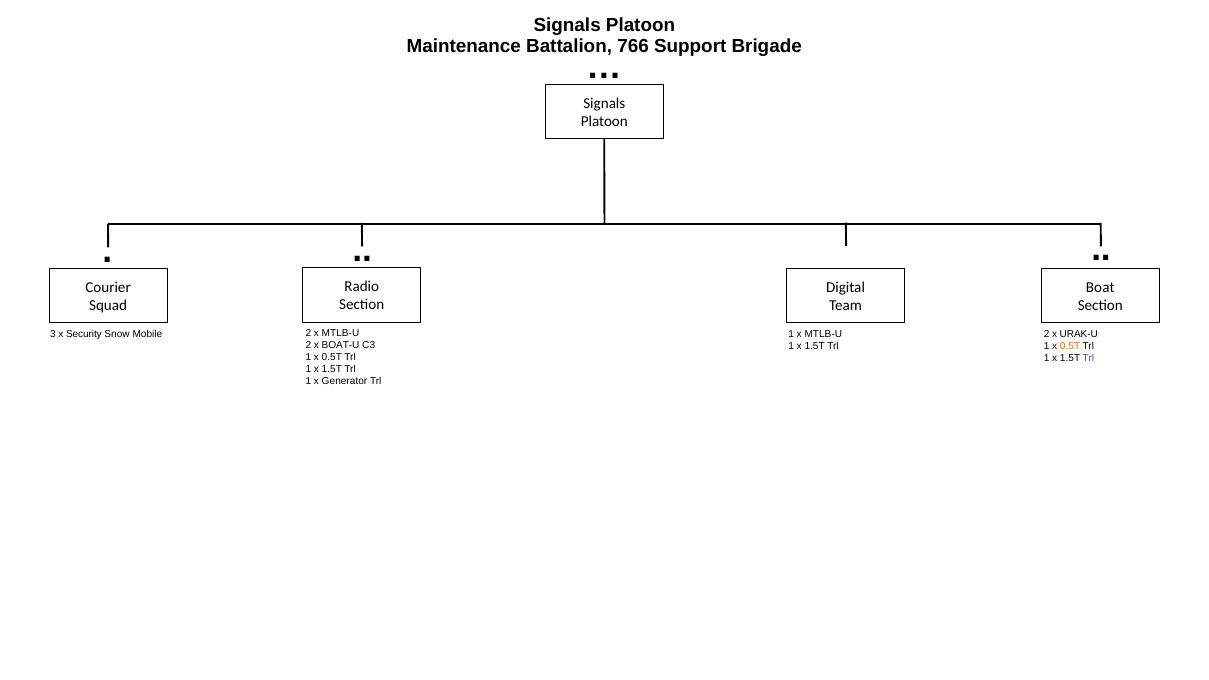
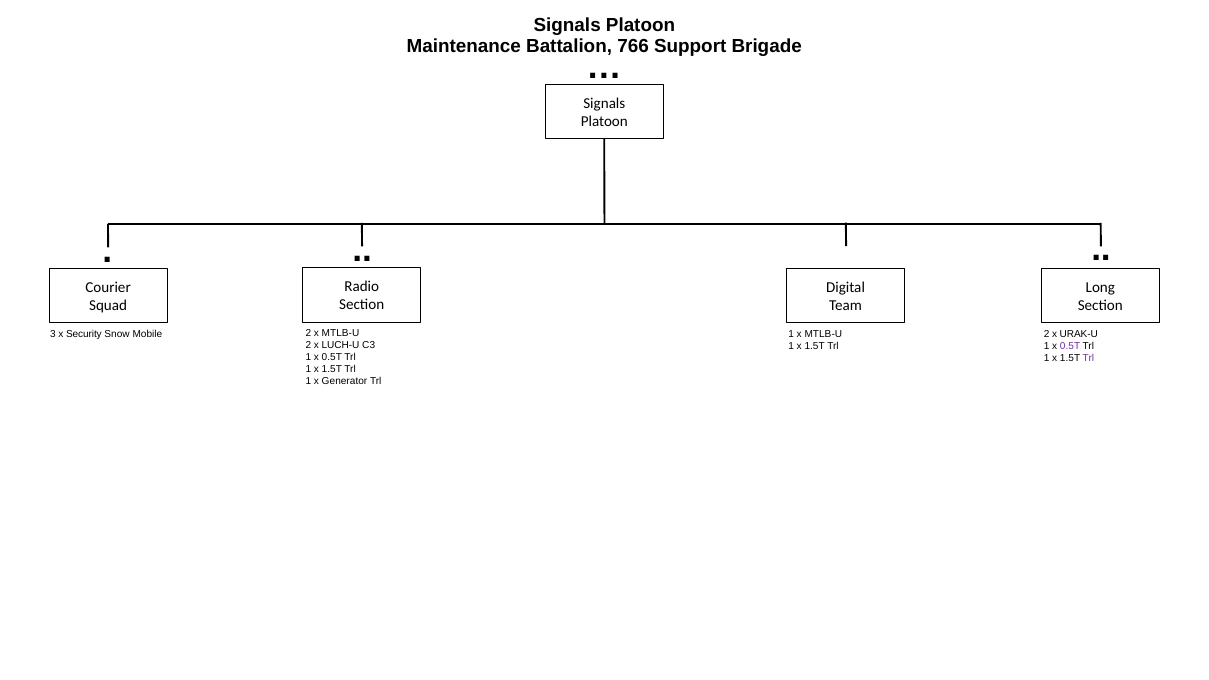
Boat: Boat -> Long
BOAT-U: BOAT-U -> LUCH-U
0.5T at (1070, 346) colour: orange -> purple
